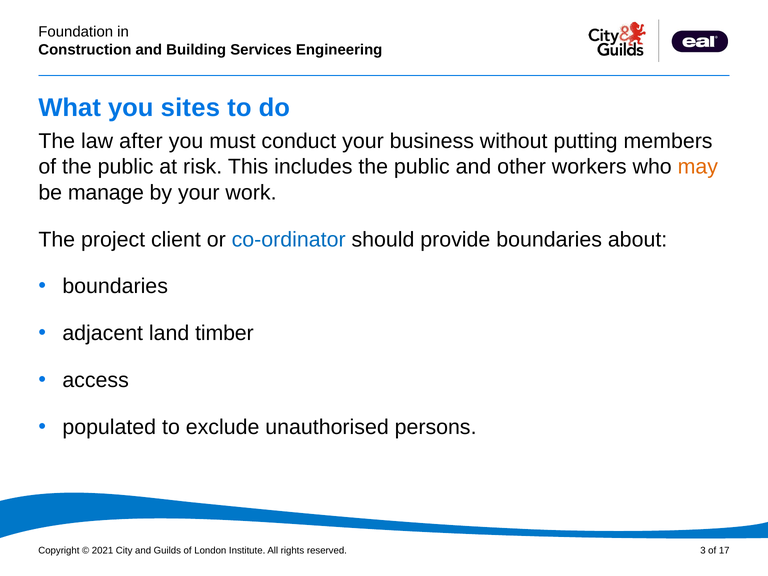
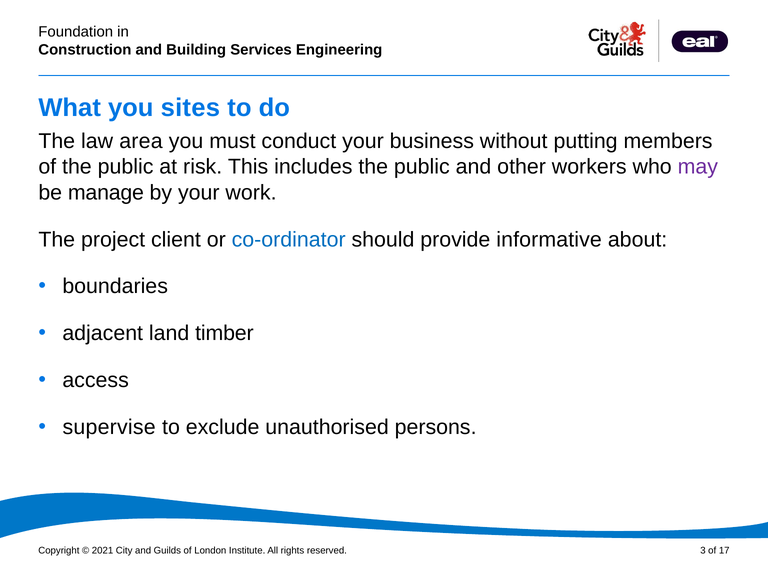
after: after -> area
may colour: orange -> purple
provide boundaries: boundaries -> informative
populated: populated -> supervise
